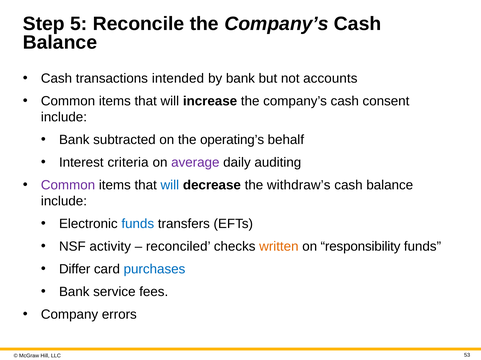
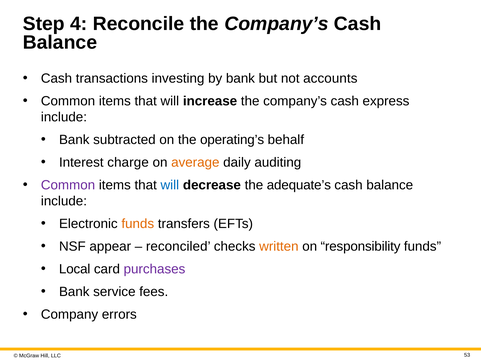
5: 5 -> 4
intended: intended -> investing
consent: consent -> express
criteria: criteria -> charge
average colour: purple -> orange
withdraw’s: withdraw’s -> adequate’s
funds at (138, 224) colour: blue -> orange
activity: activity -> appear
Differ: Differ -> Local
purchases colour: blue -> purple
